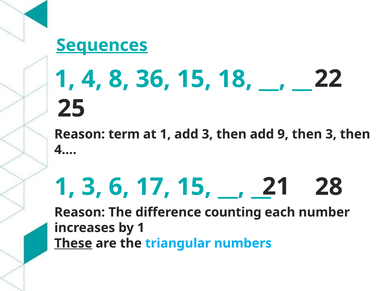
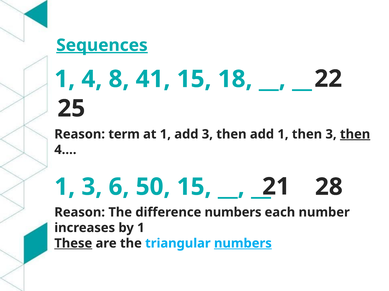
36: 36 -> 41
add 9: 9 -> 1
then at (355, 135) underline: none -> present
17: 17 -> 50
difference counting: counting -> numbers
numbers at (243, 244) underline: none -> present
